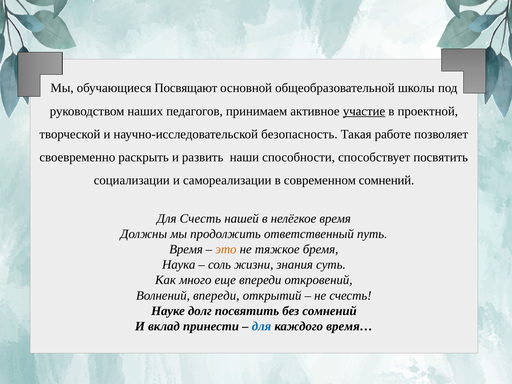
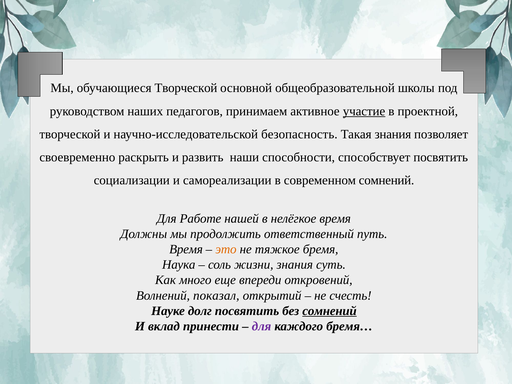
обучающиеся Посвящают: Посвящают -> Творческой
Такая работе: работе -> знания
Для Счесть: Счесть -> Работе
Волнений впереди: впереди -> показал
сомнений at (329, 311) underline: none -> present
для at (261, 326) colour: blue -> purple
время…: время… -> бремя…
